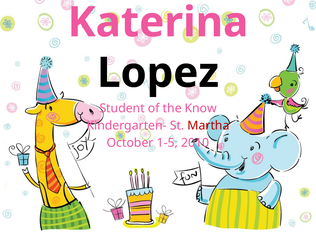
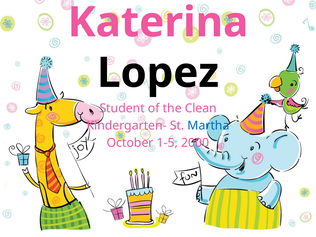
Know: Know -> Clean
Martha colour: red -> blue
2010: 2010 -> 2000
